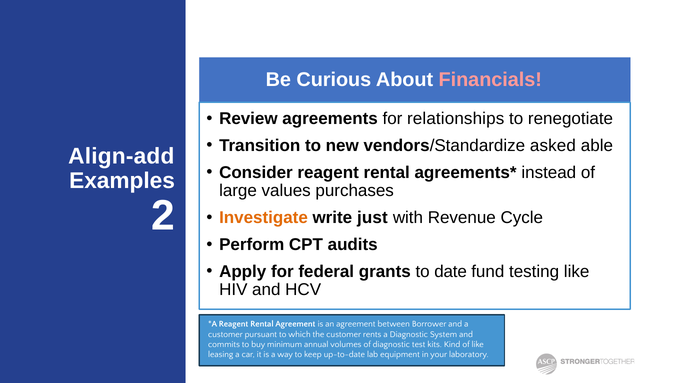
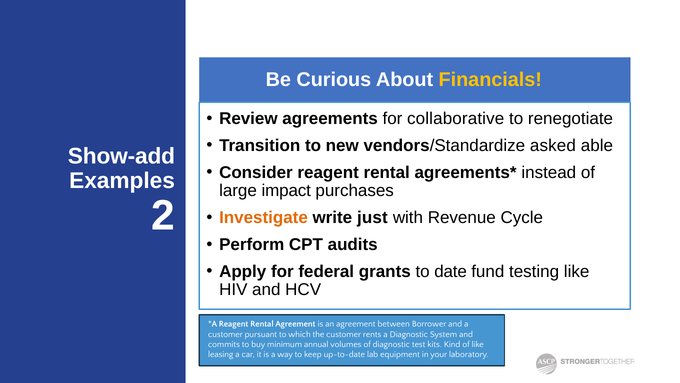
Financials colour: pink -> yellow
relationships: relationships -> collaborative
Align-add: Align-add -> Show-add
values: values -> impact
